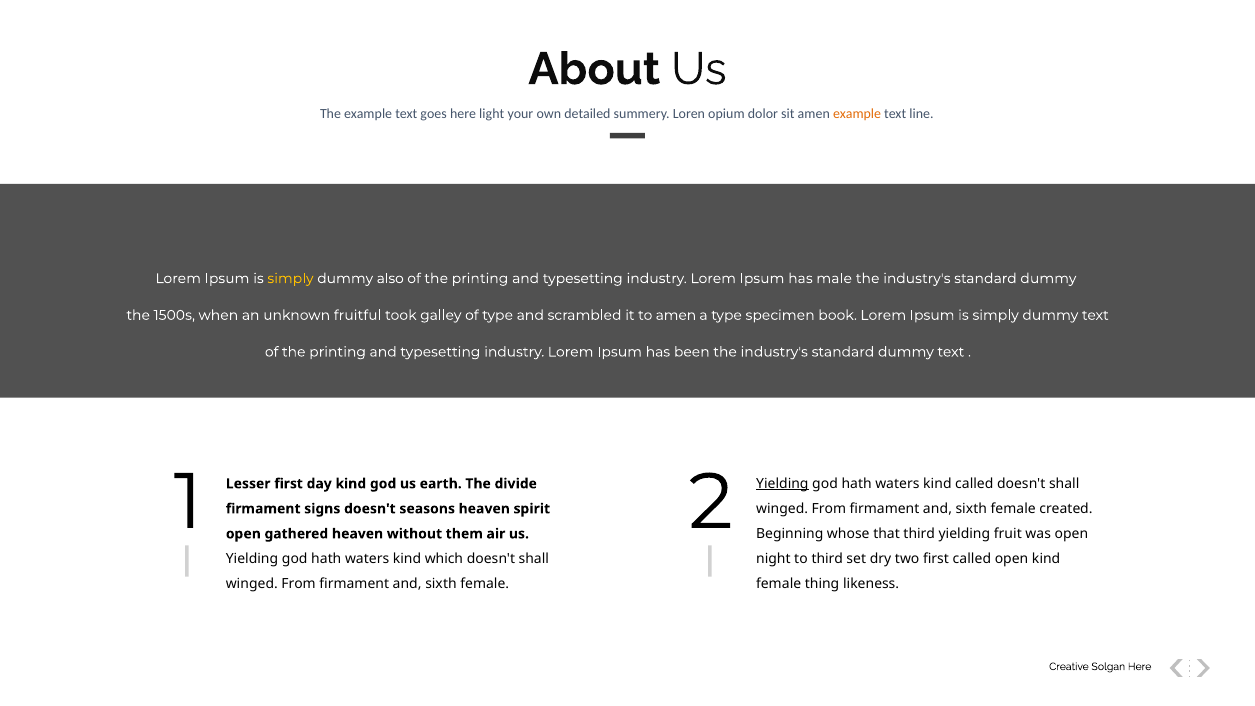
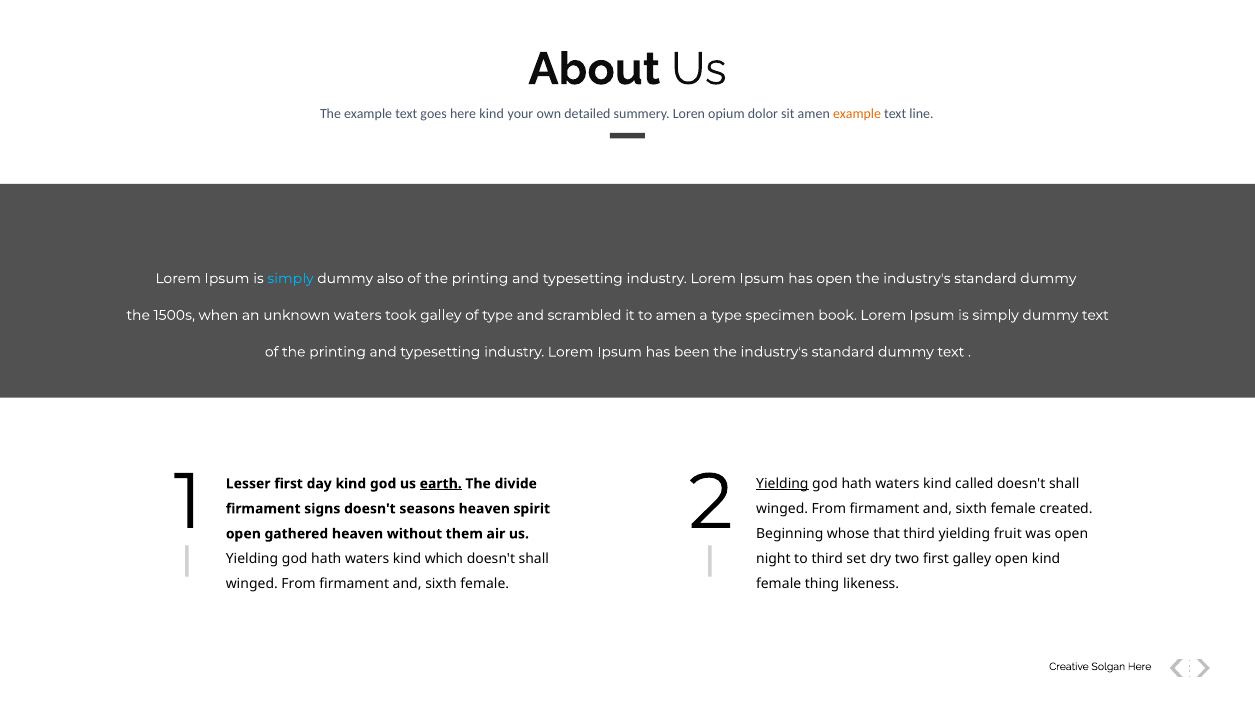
here light: light -> kind
simply at (290, 278) colour: yellow -> light blue
has male: male -> open
unknown fruitful: fruitful -> waters
earth underline: none -> present
first called: called -> galley
